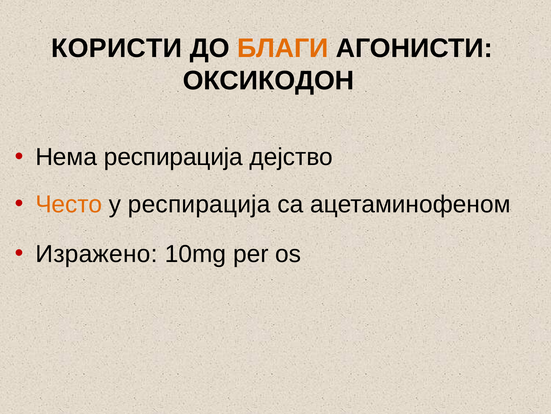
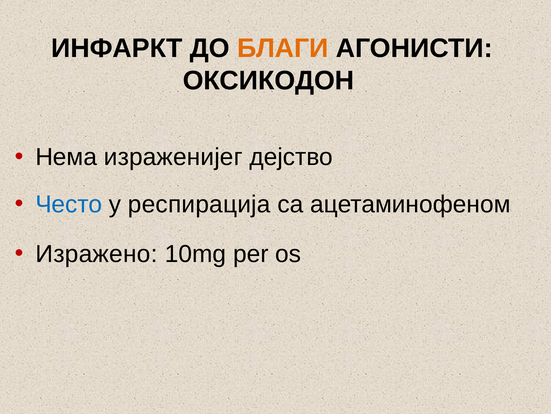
КОРИСТИ: КОРИСТИ -> ИНФАРКТ
Нема респирација: респирација -> израженијег
Често colour: orange -> blue
